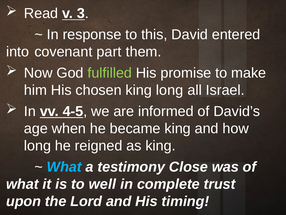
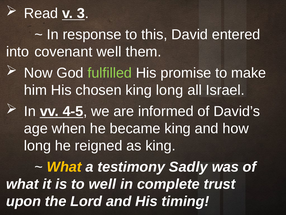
covenant part: part -> well
What at (64, 167) colour: light blue -> yellow
Close: Close -> Sadly
